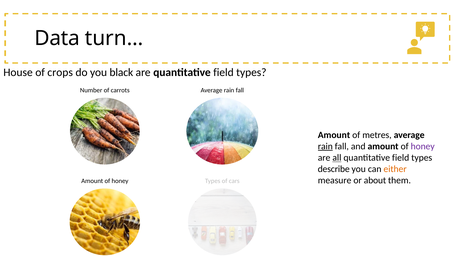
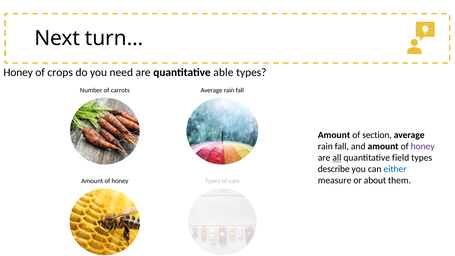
Data: Data -> Next
House at (18, 72): House -> Honey
black: black -> need
are quantitative field: field -> able
metres: metres -> section
rain at (325, 146) underline: present -> none
either colour: orange -> blue
